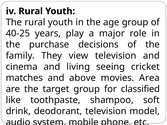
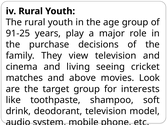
40-25: 40-25 -> 91-25
Area: Area -> Look
classified: classified -> interests
